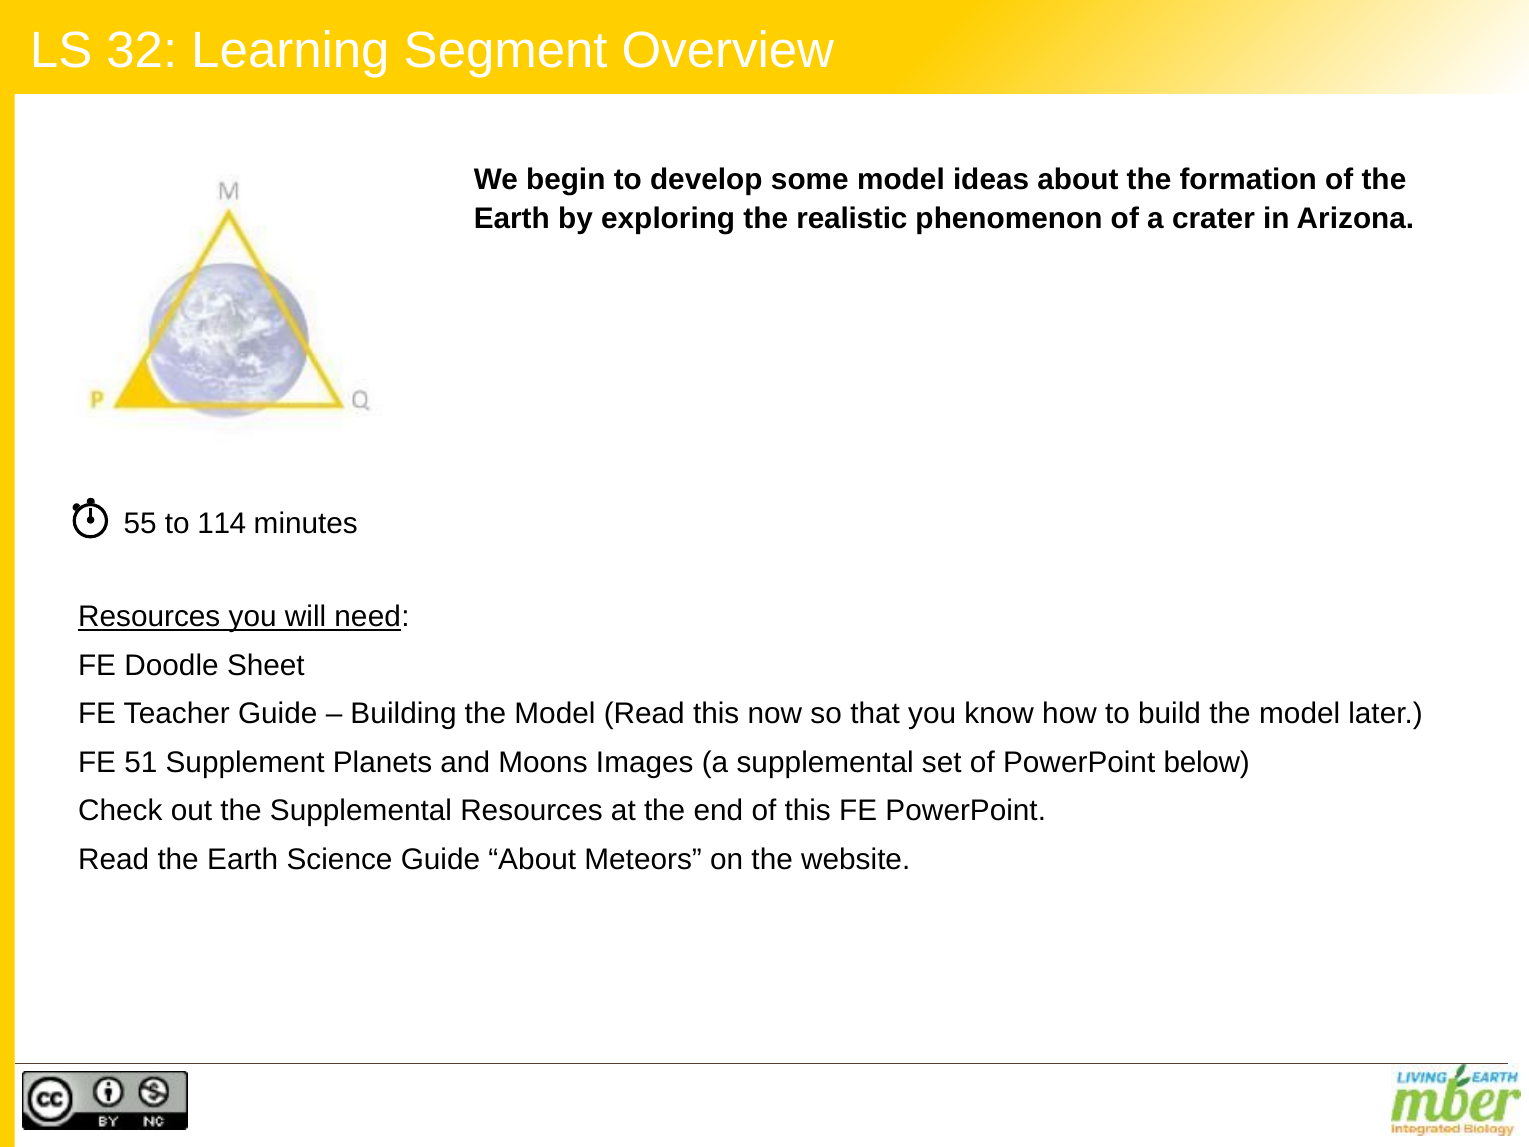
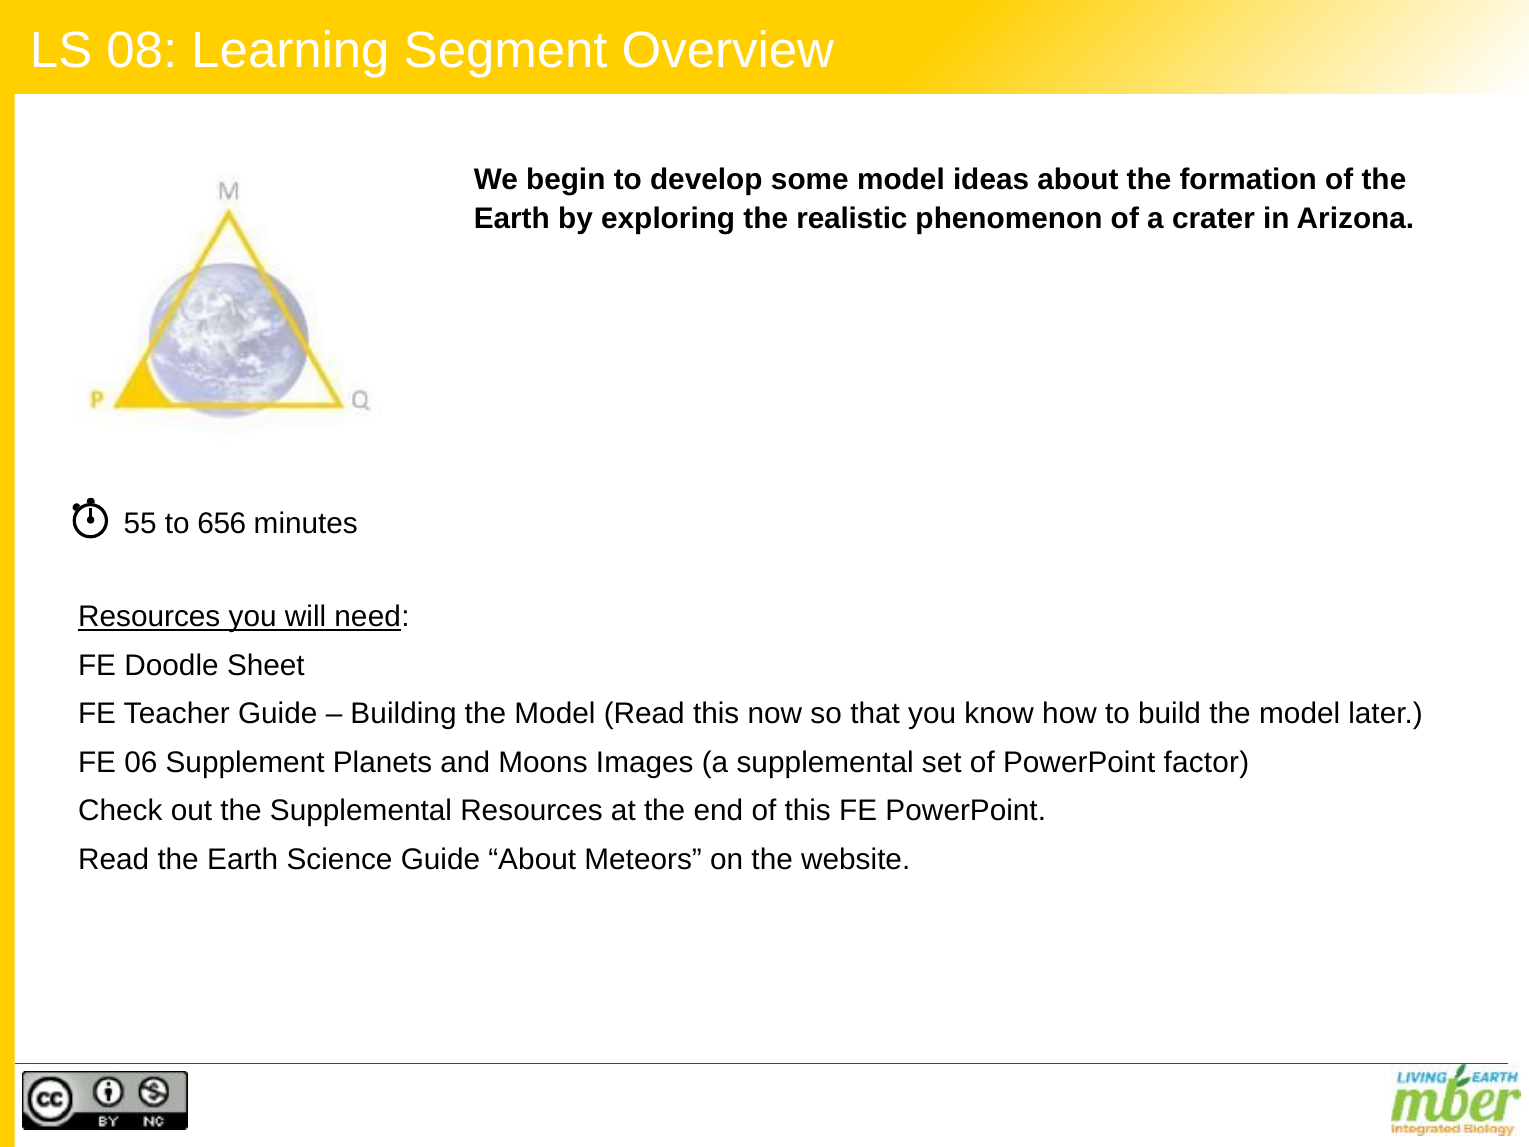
32: 32 -> 08
114: 114 -> 656
51: 51 -> 06
below: below -> factor
